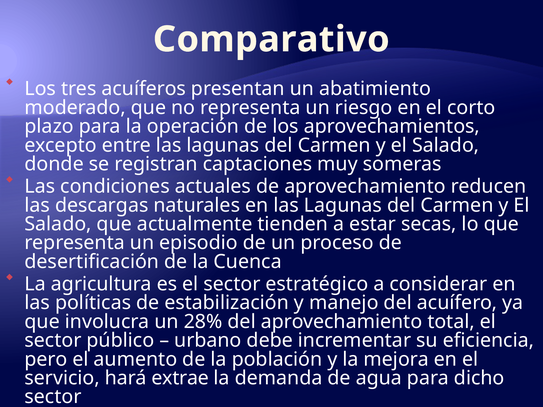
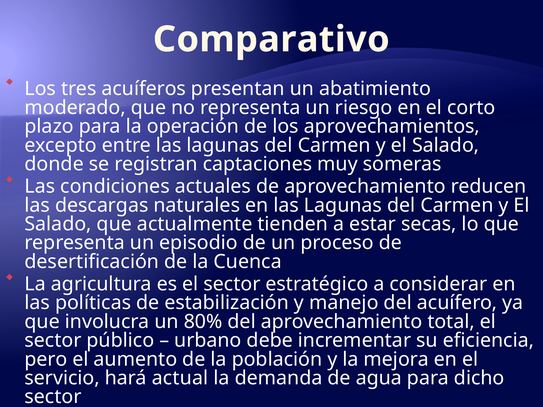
28%: 28% -> 80%
extrae: extrae -> actual
